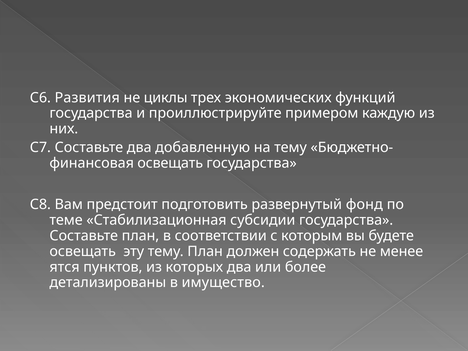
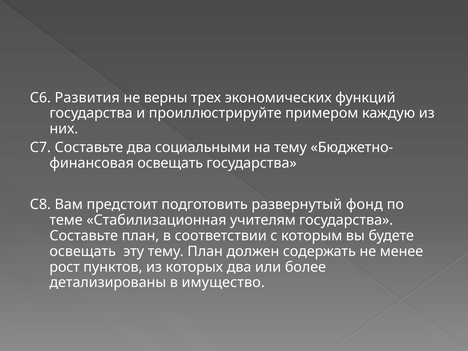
циклы: циклы -> верны
добавленную: добавленную -> социальными
субсидии: субсидии -> учителям
ятся: ятся -> рост
